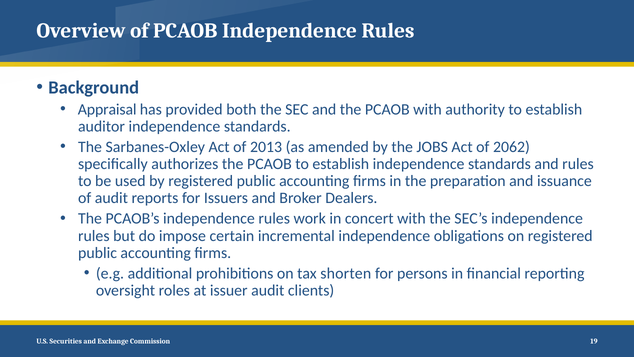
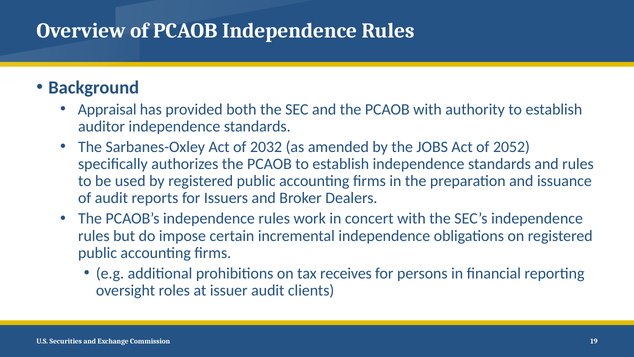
2013: 2013 -> 2032
2062: 2062 -> 2052
shorten: shorten -> receives
